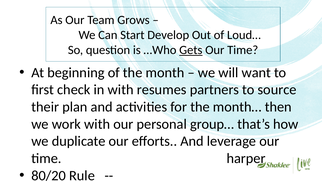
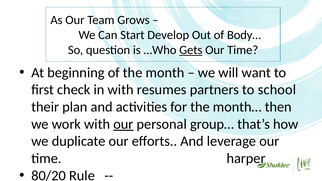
Loud…: Loud… -> Body…
source: source -> school
our at (123, 124) underline: none -> present
